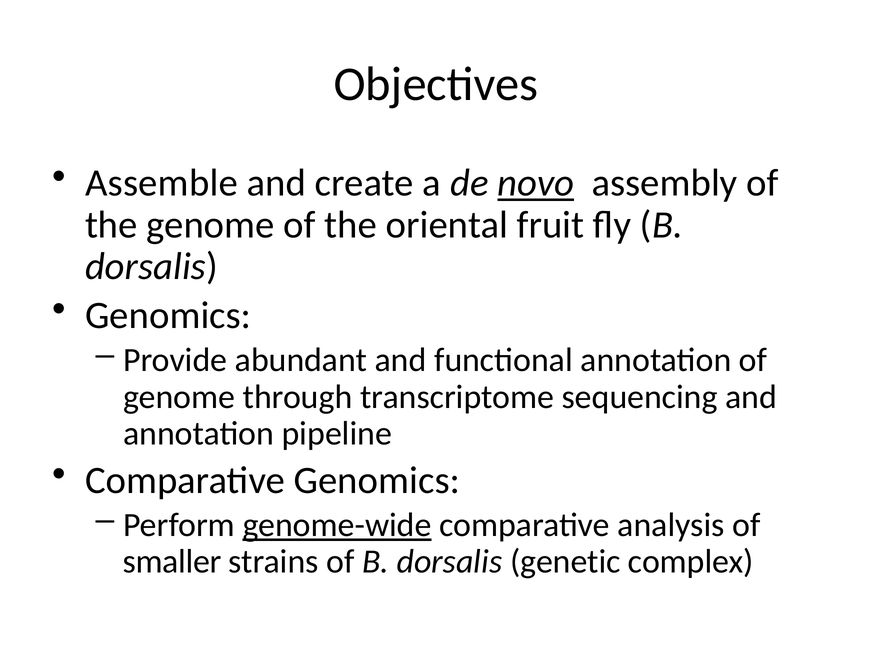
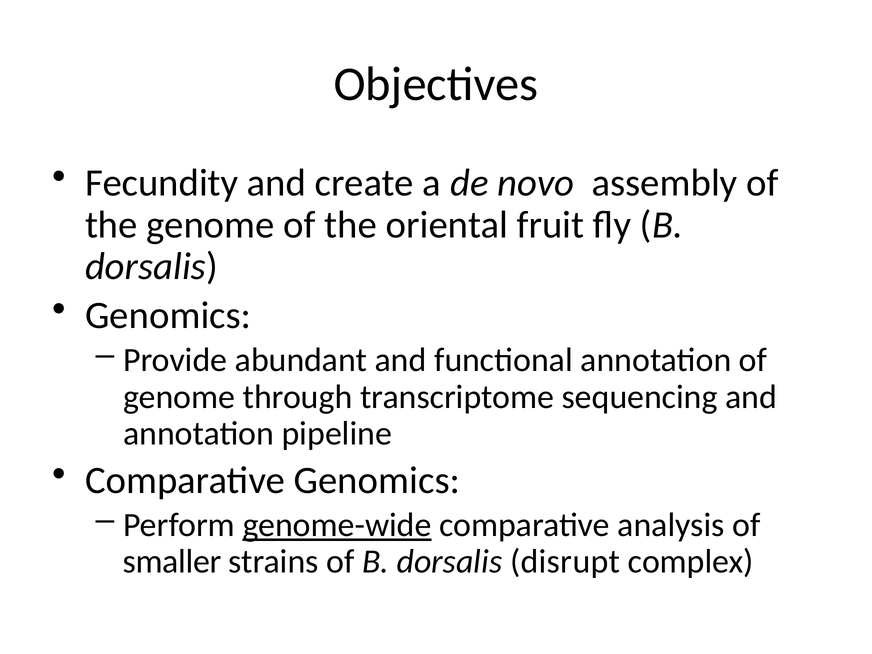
Assemble: Assemble -> Fecundity
novo underline: present -> none
genetic: genetic -> disrupt
